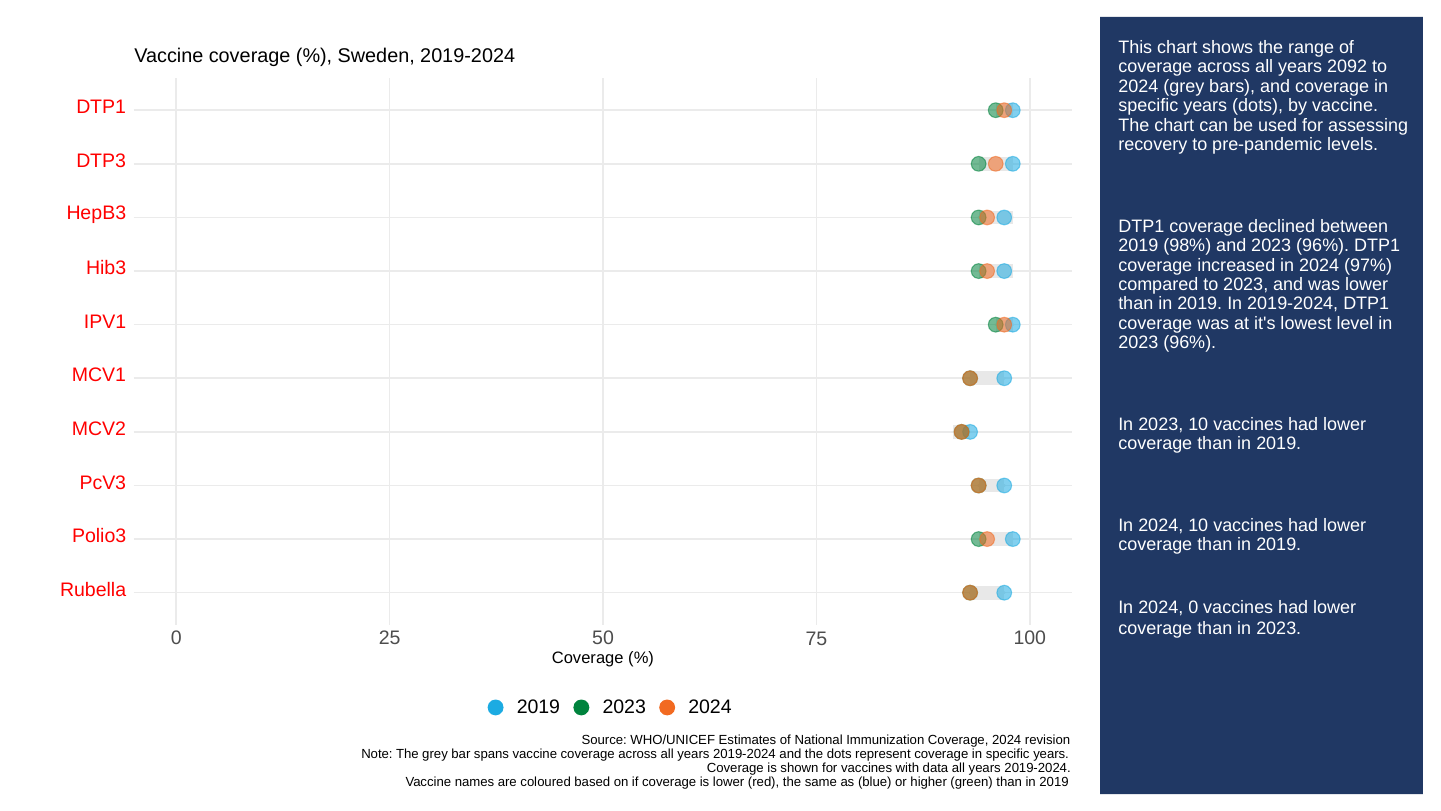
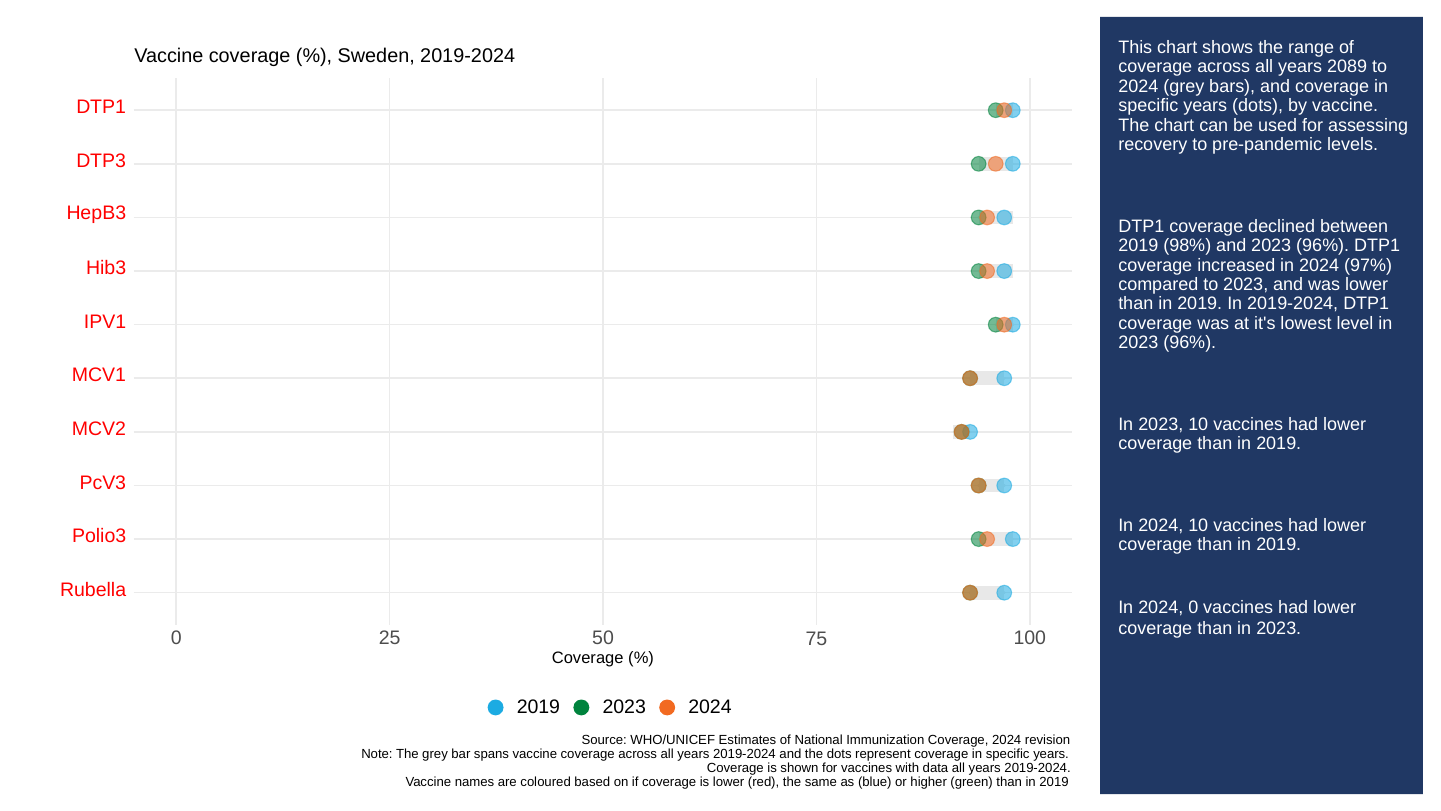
2092: 2092 -> 2089
